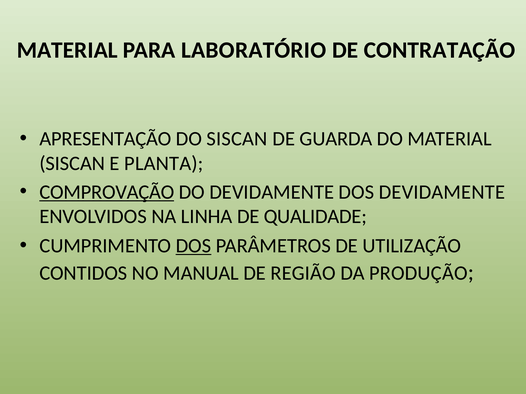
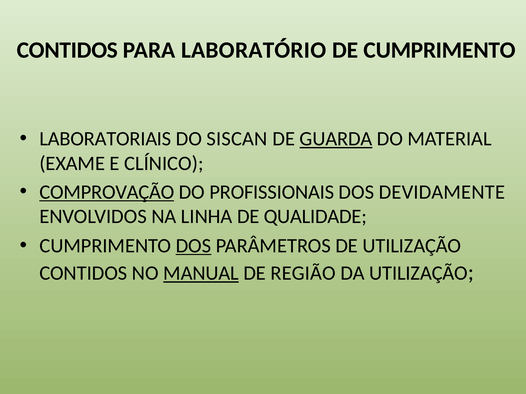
MATERIAL at (67, 50): MATERIAL -> CONTIDOS
DE CONTRATAÇÃO: CONTRATAÇÃO -> CUMPRIMENTO
APRESENTAÇÃO: APRESENTAÇÃO -> LABORATORIAIS
GUARDA underline: none -> present
SISCAN at (72, 164): SISCAN -> EXAME
PLANTA: PLANTA -> CLÍNICO
DO DEVIDAMENTE: DEVIDAMENTE -> PROFISSIONAIS
MANUAL underline: none -> present
DA PRODUÇÃO: PRODUÇÃO -> UTILIZAÇÃO
